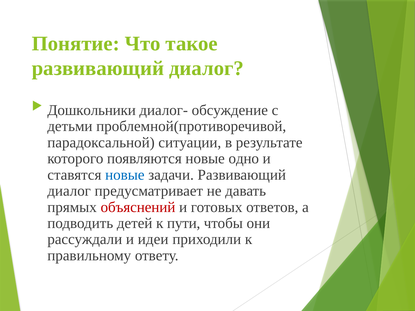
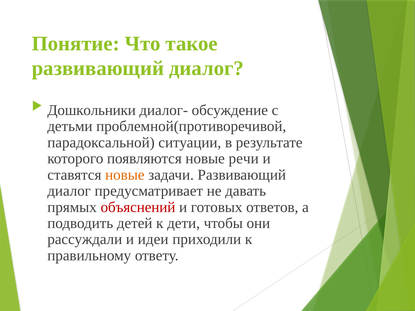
одно: одно -> речи
новые at (125, 175) colour: blue -> orange
пути: пути -> дети
